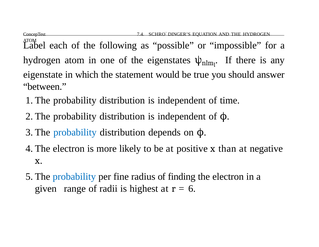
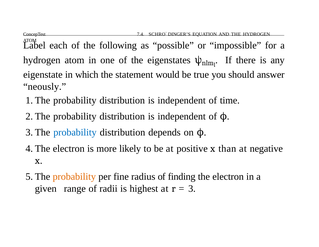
between: between -> neously
probability at (74, 176) colour: blue -> orange
6: 6 -> 3
